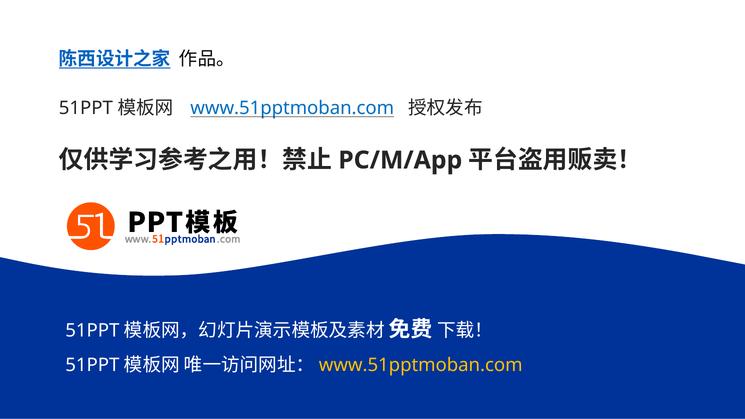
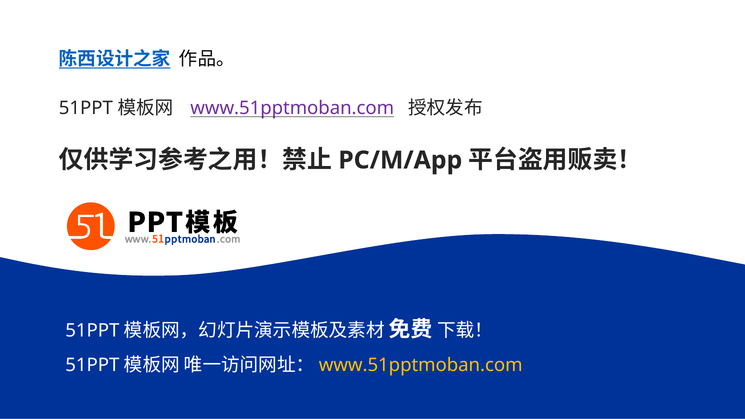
www.51pptmoban.com at (292, 108) colour: blue -> purple
